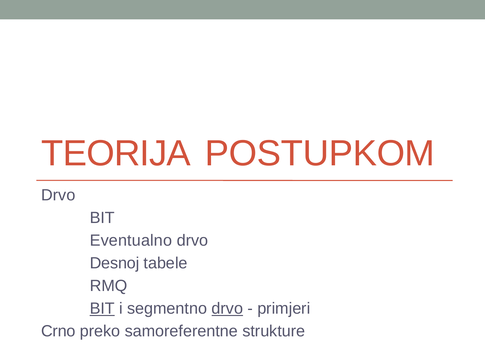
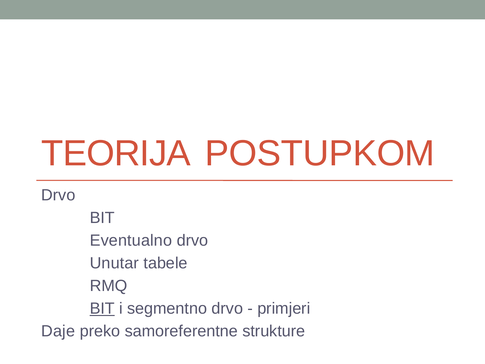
Desnoj: Desnoj -> Unutar
drvo at (227, 308) underline: present -> none
Crno: Crno -> Daje
